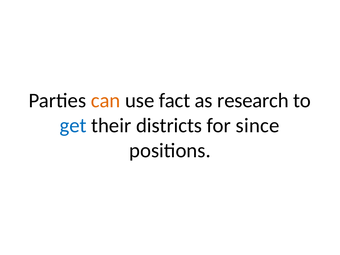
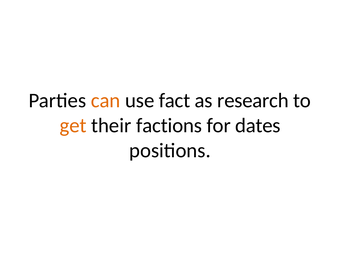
get colour: blue -> orange
districts: districts -> factions
since: since -> dates
